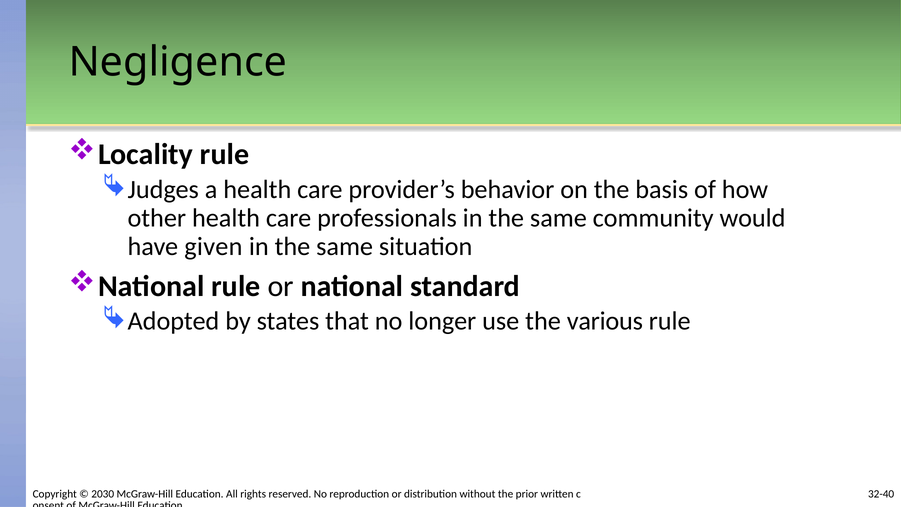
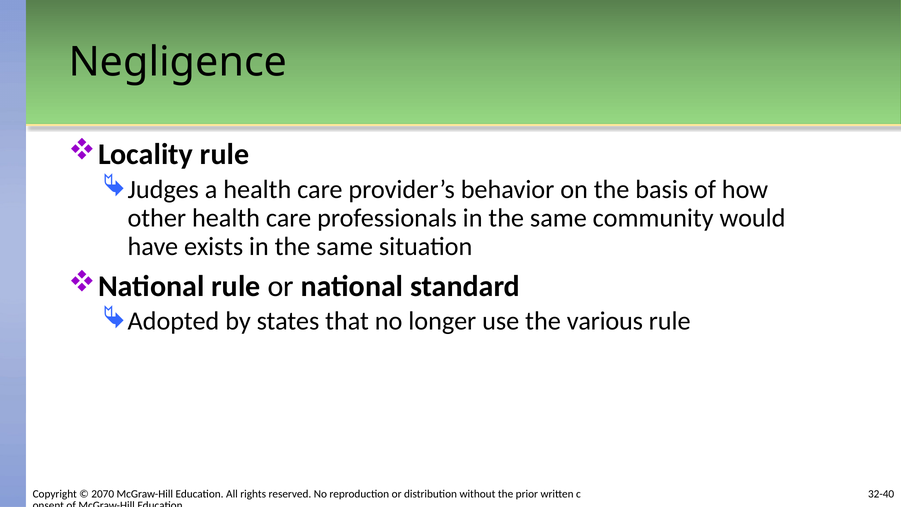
given: given -> exists
2030: 2030 -> 2070
